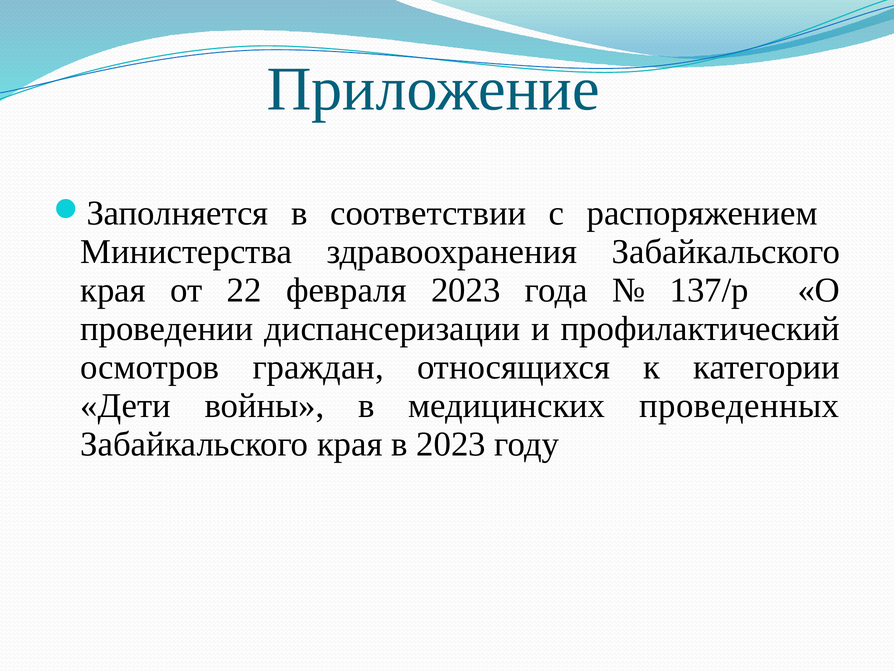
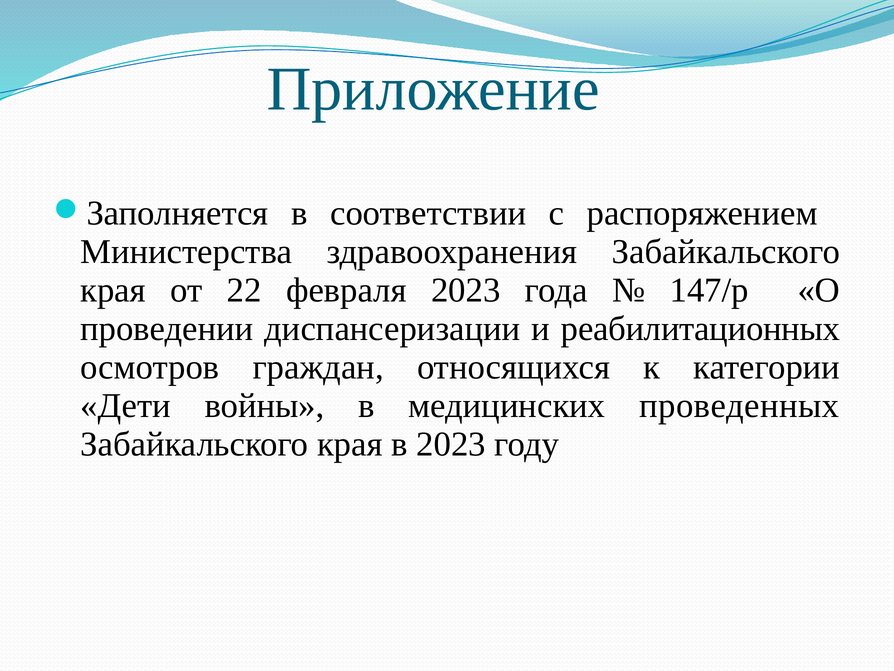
137/р: 137/р -> 147/р
профилактический: профилактический -> реабилитационных
